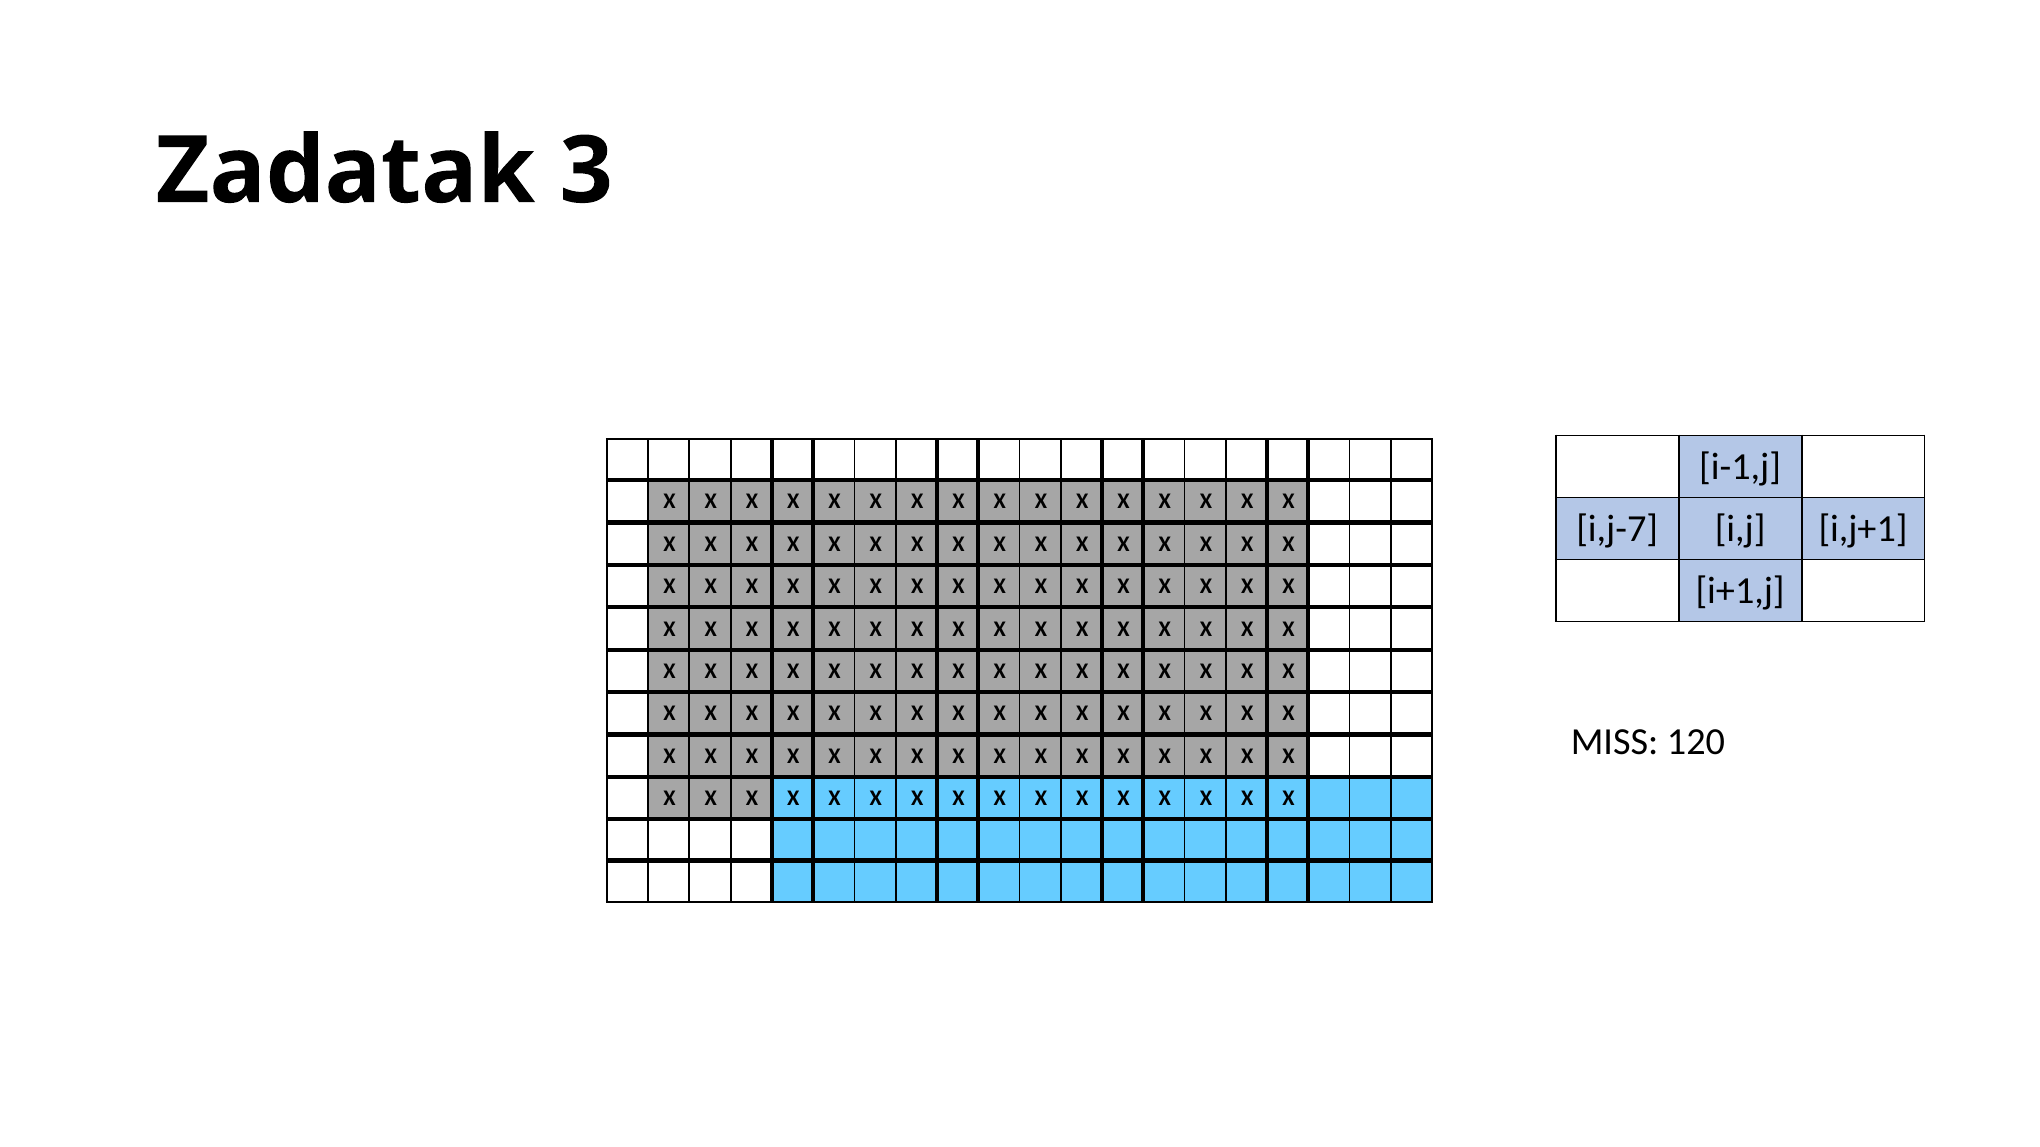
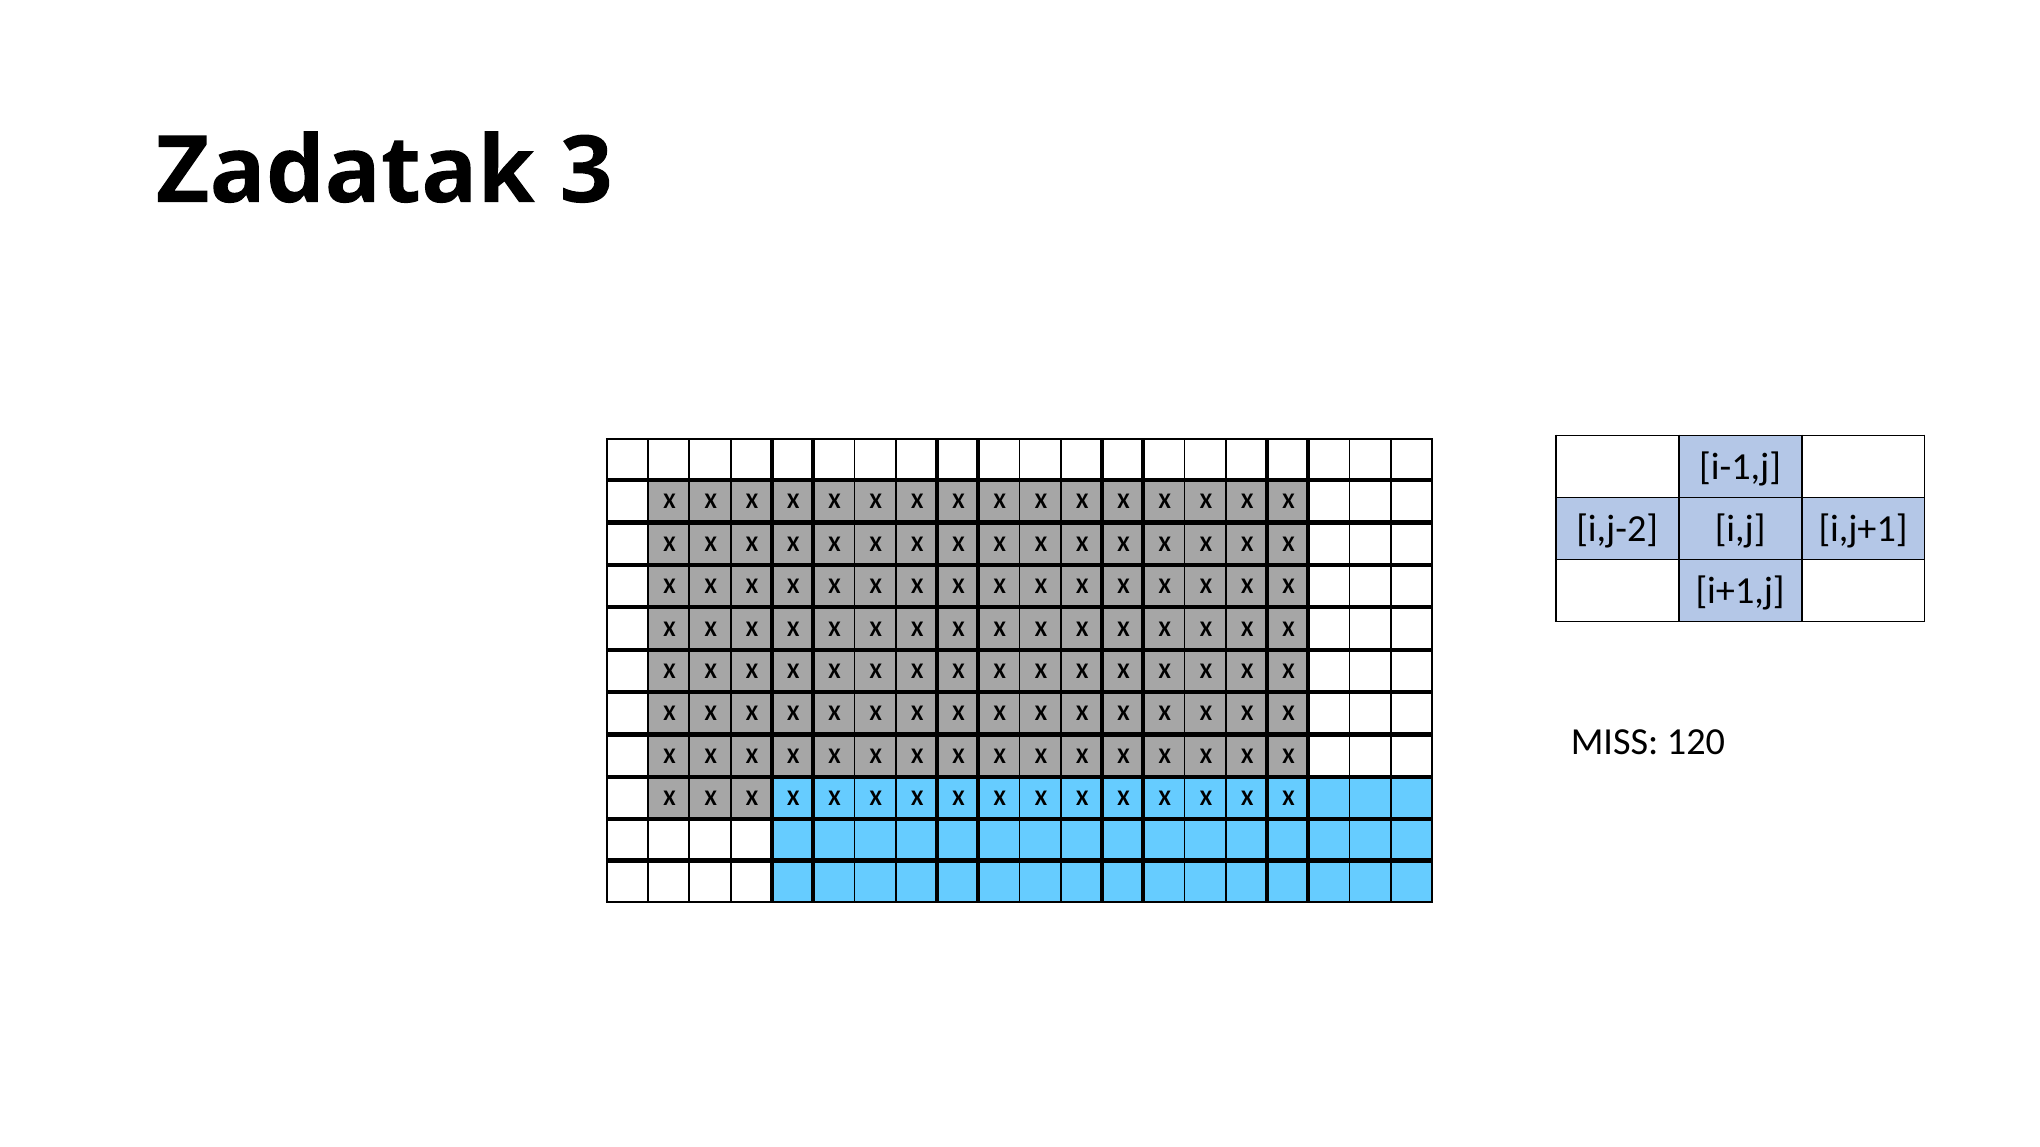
i,j-7: i,j-7 -> i,j-2
